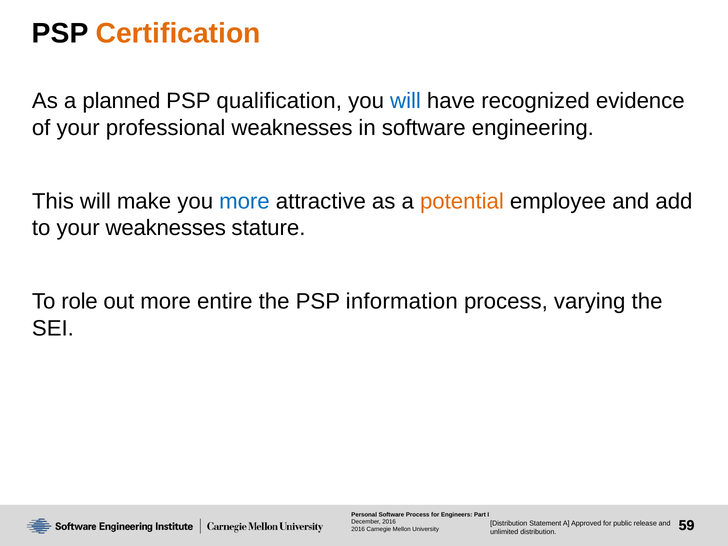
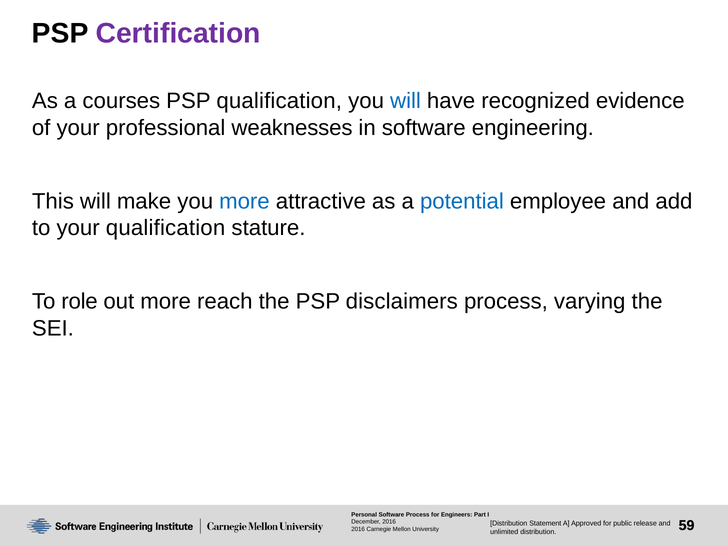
Certification colour: orange -> purple
planned: planned -> courses
potential colour: orange -> blue
your weaknesses: weaknesses -> qualification
entire: entire -> reach
information: information -> disclaimers
